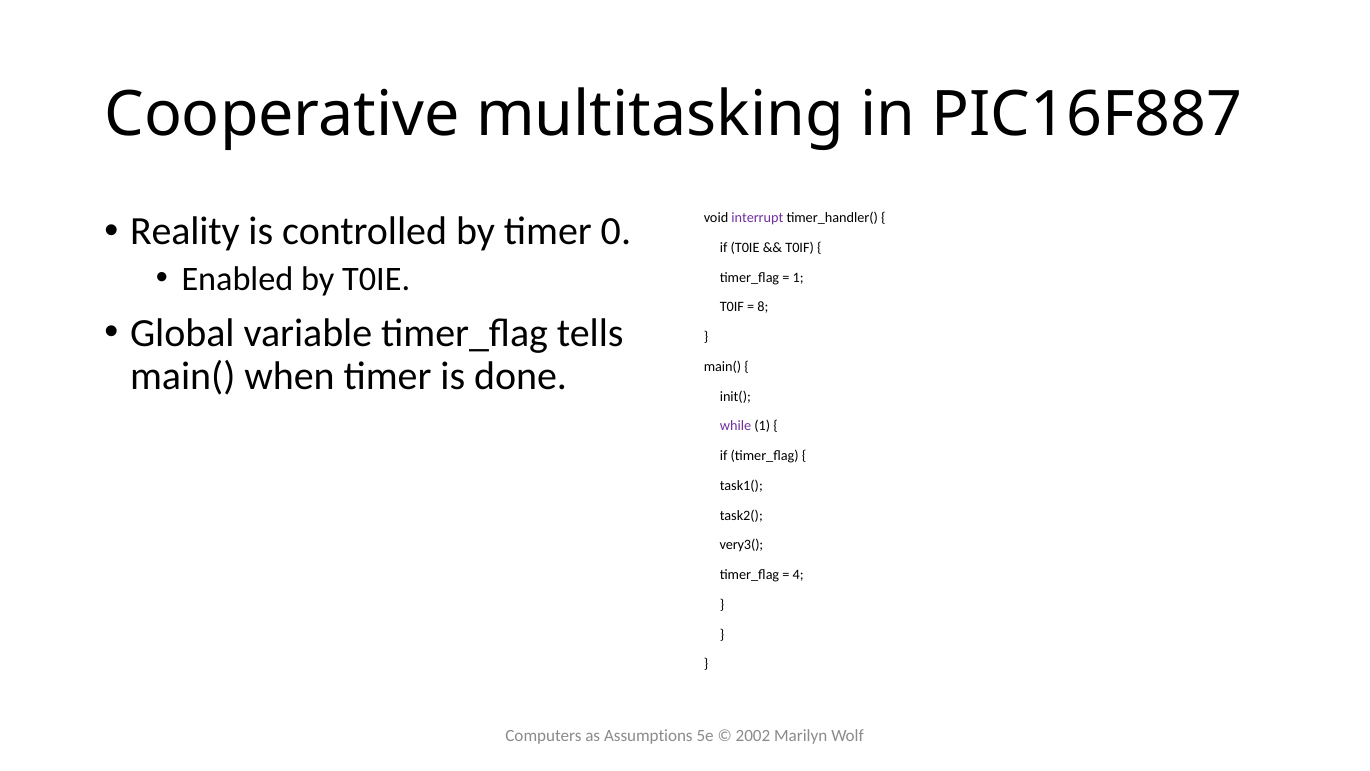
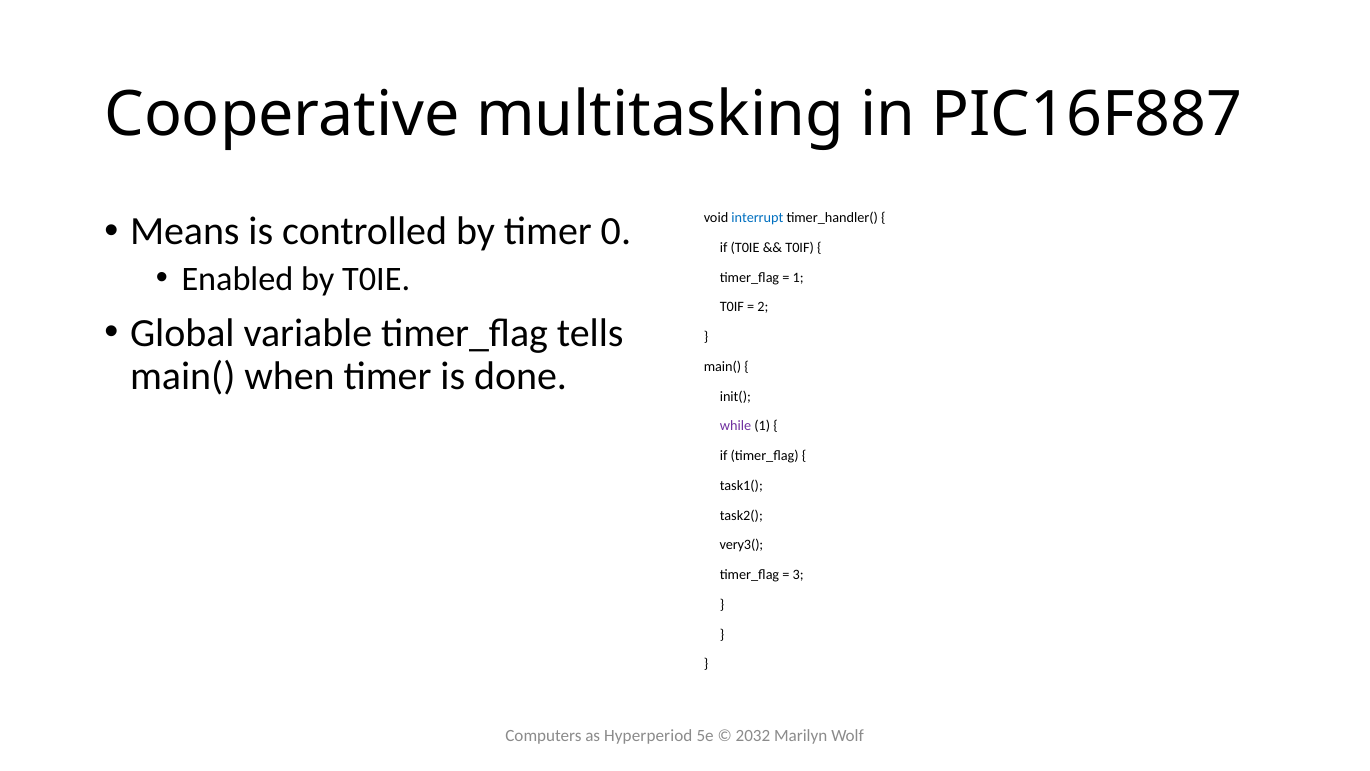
Reality: Reality -> Means
interrupt colour: purple -> blue
8: 8 -> 2
4: 4 -> 3
Assumptions: Assumptions -> Hyperperiod
2002: 2002 -> 2032
